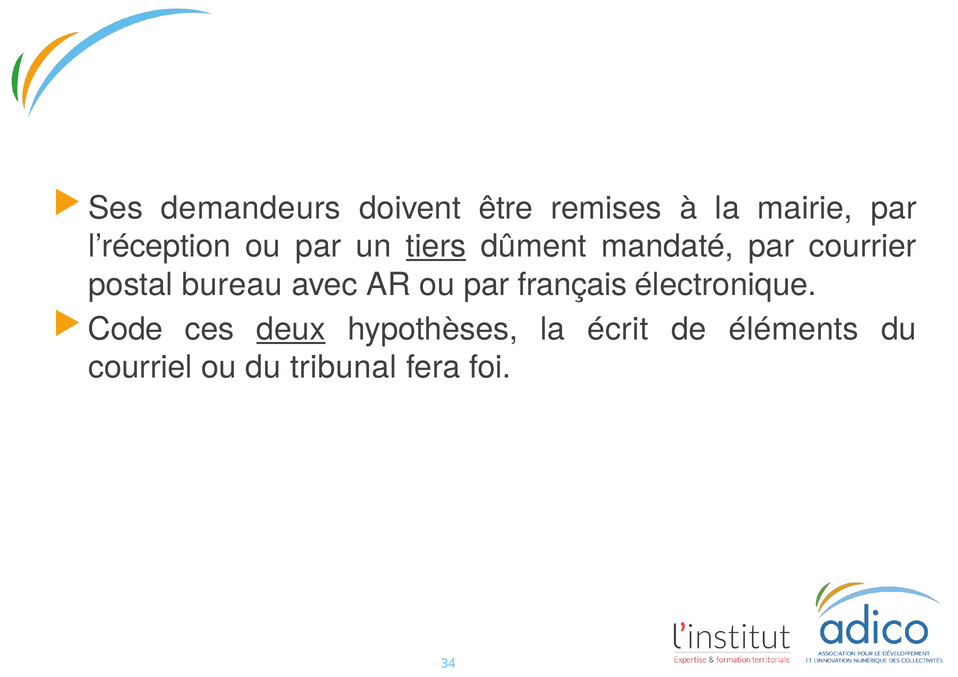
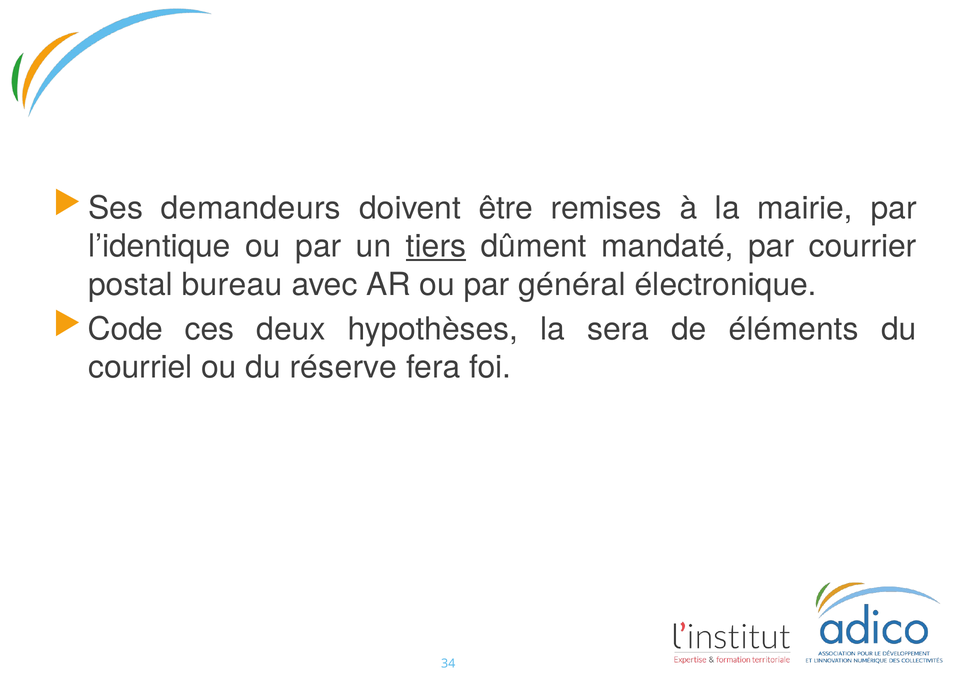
l’réception: l’réception -> l’identique
français: français -> général
deux underline: present -> none
écrit: écrit -> sera
tribunal: tribunal -> réserve
